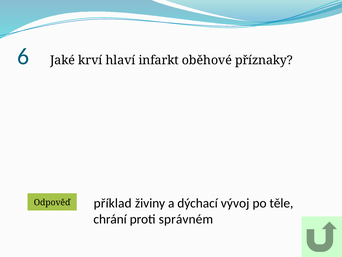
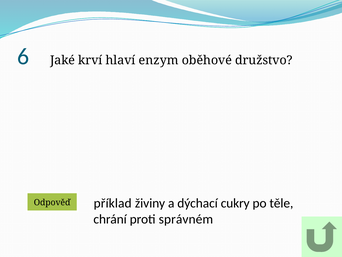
infarkt: infarkt -> enzym
příznaky: příznaky -> družstvo
vývoj: vývoj -> cukry
